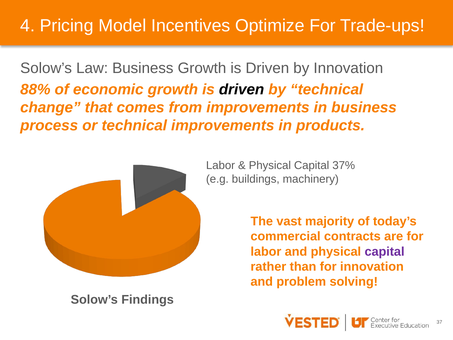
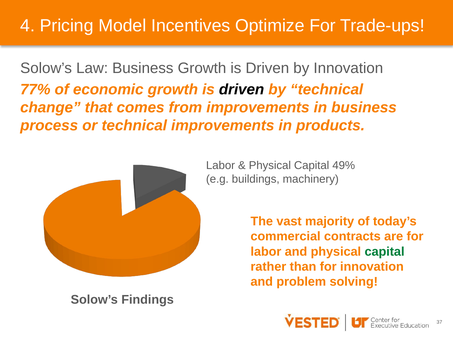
88%: 88% -> 77%
37%: 37% -> 49%
capital at (385, 251) colour: purple -> green
